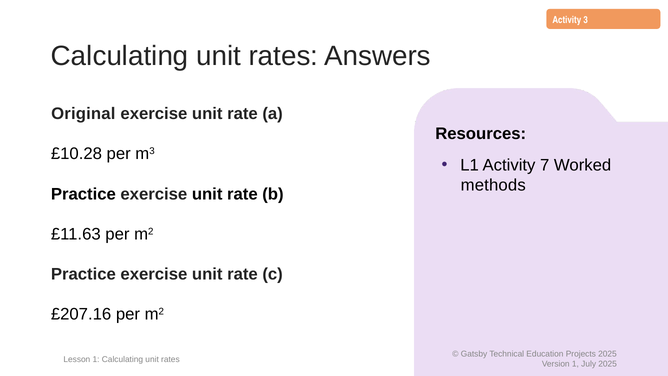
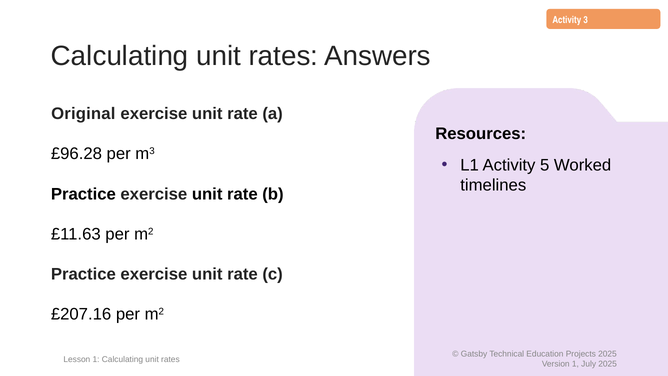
£10.28: £10.28 -> £96.28
7: 7 -> 5
methods: methods -> timelines
